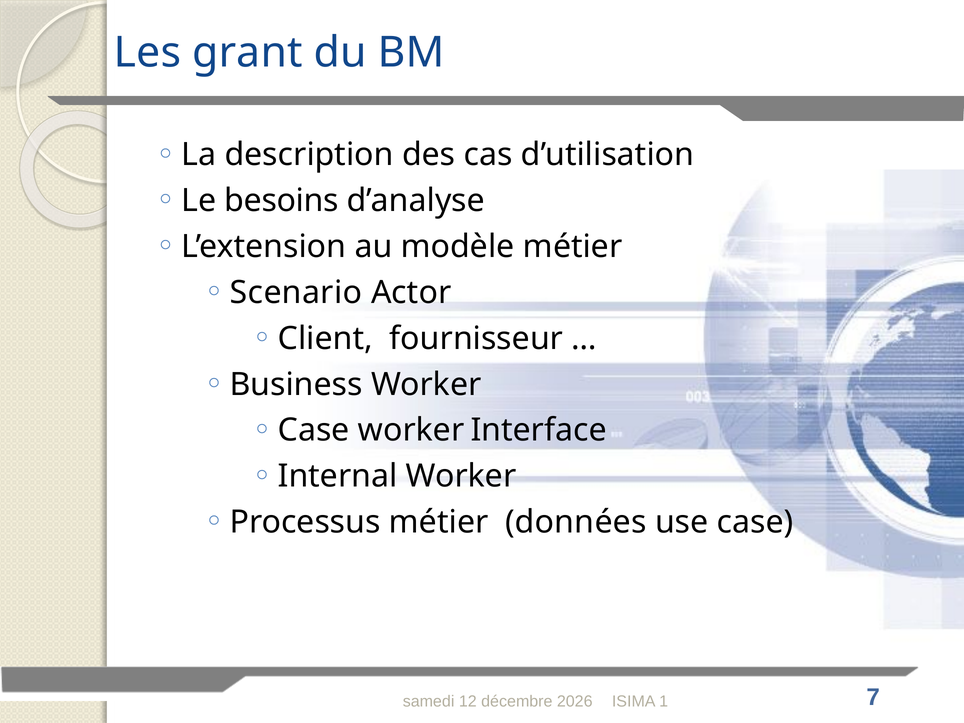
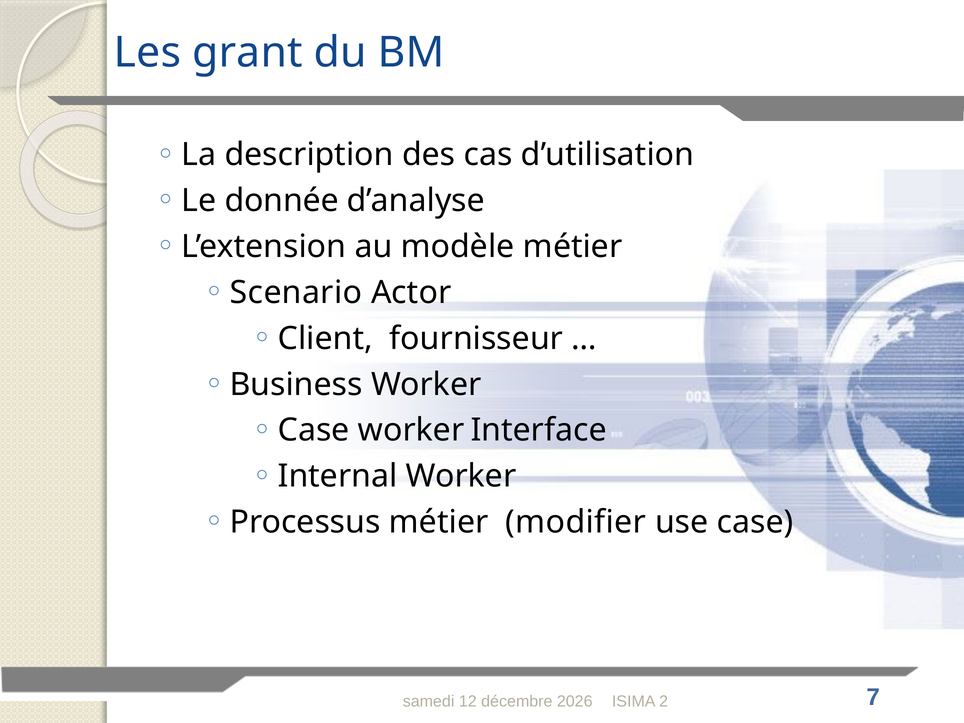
besoins: besoins -> donnée
données: données -> modifier
1: 1 -> 2
